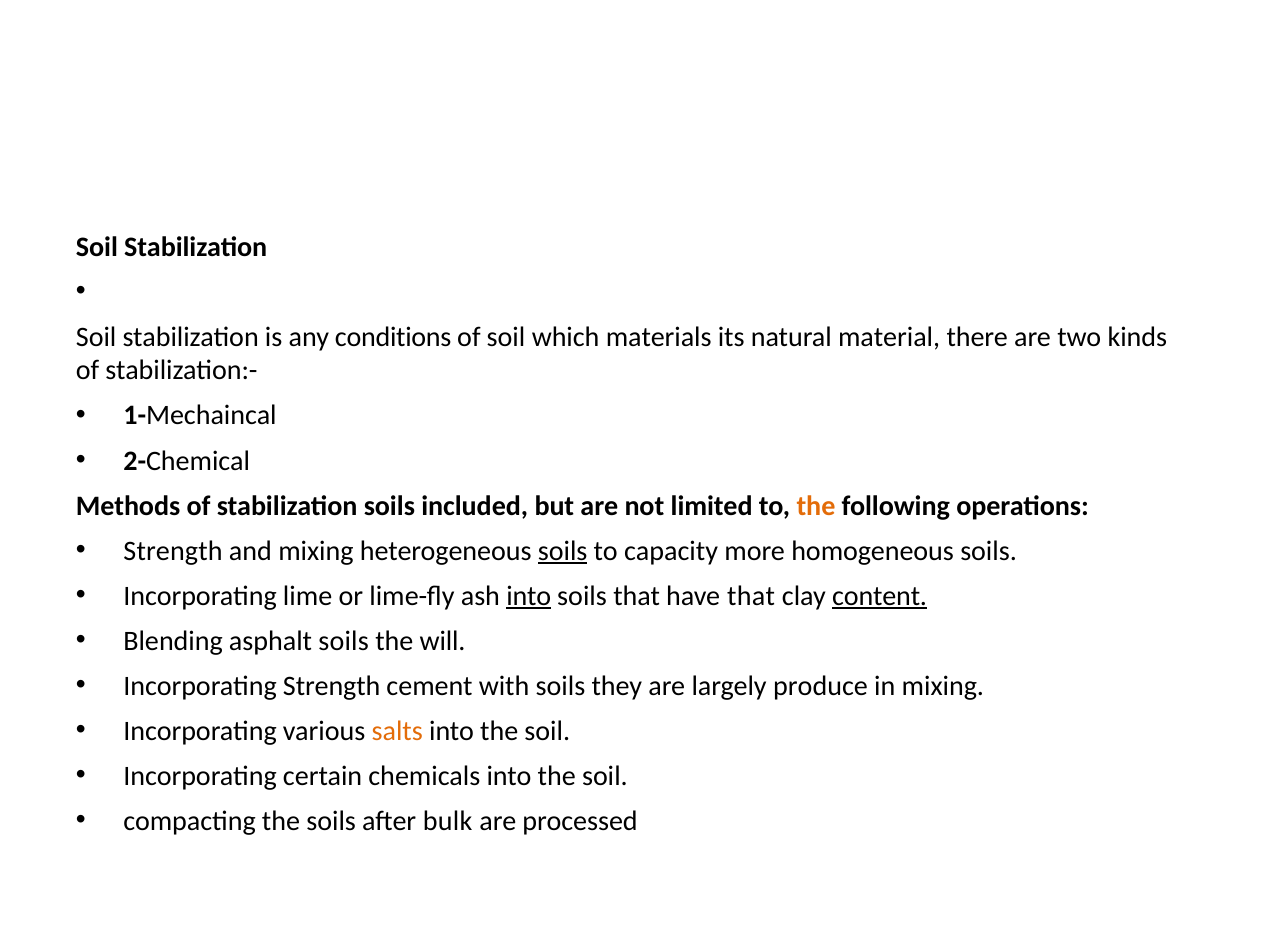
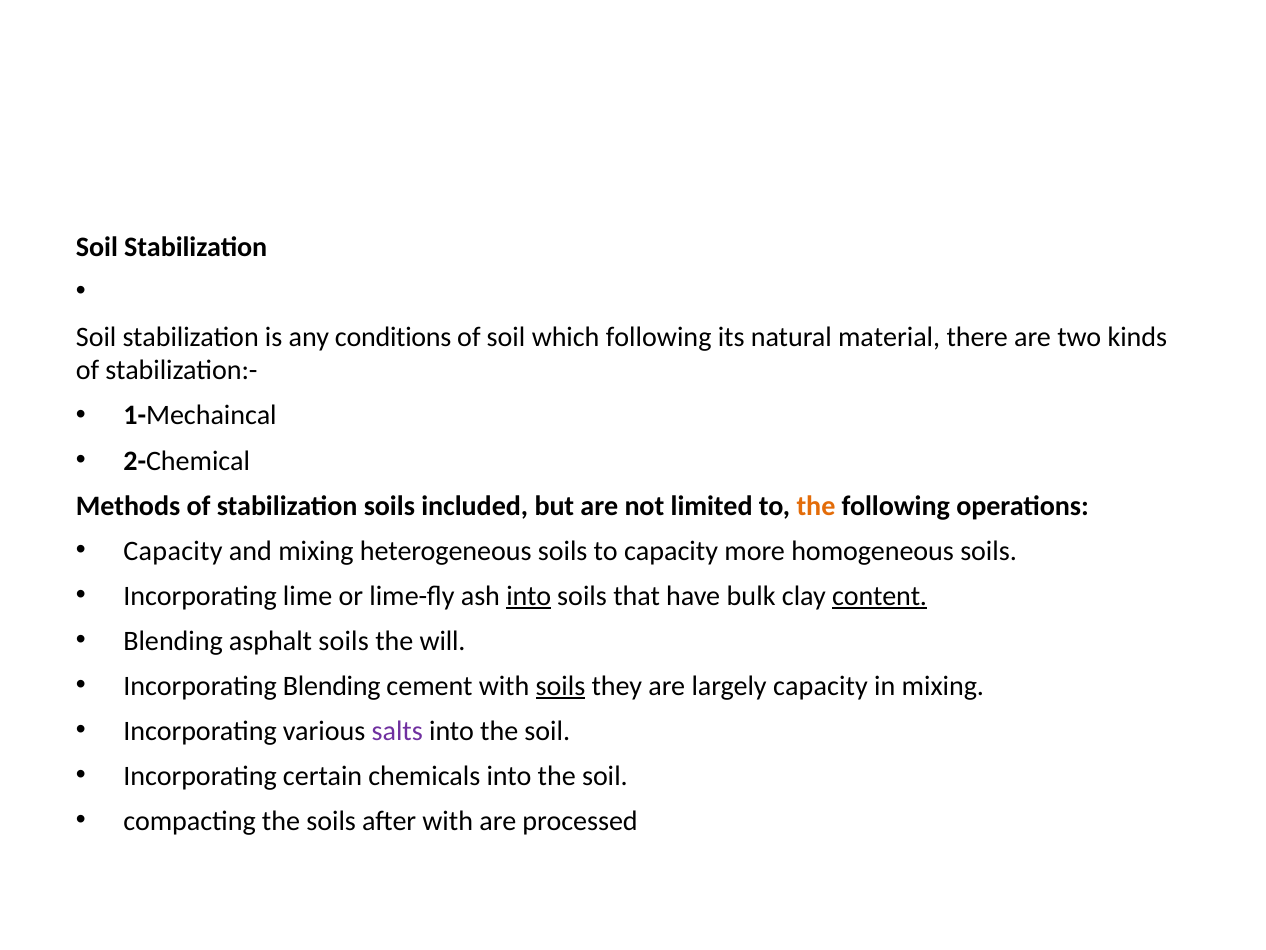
which materials: materials -> following
Strength at (173, 551): Strength -> Capacity
soils at (563, 551) underline: present -> none
have that: that -> bulk
Incorporating Strength: Strength -> Blending
soils at (560, 686) underline: none -> present
largely produce: produce -> capacity
salts colour: orange -> purple
after bulk: bulk -> with
